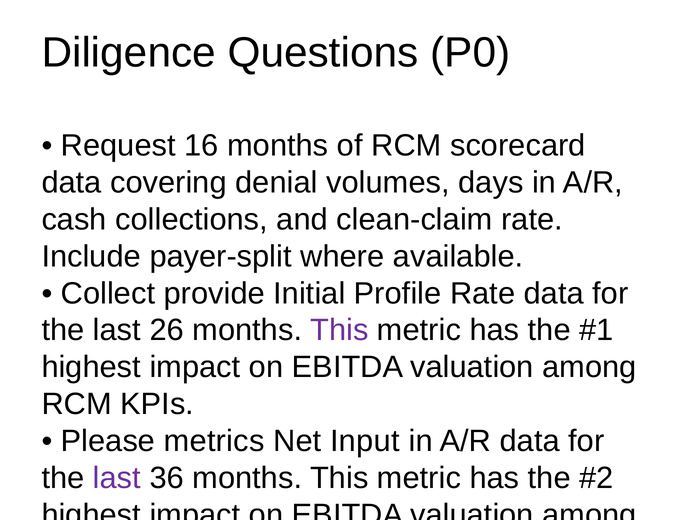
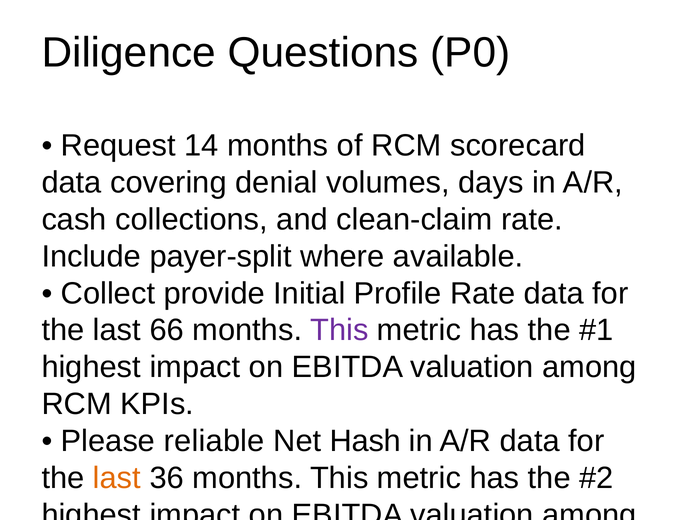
16: 16 -> 14
26: 26 -> 66
metrics: metrics -> reliable
Input: Input -> Hash
last at (117, 479) colour: purple -> orange
